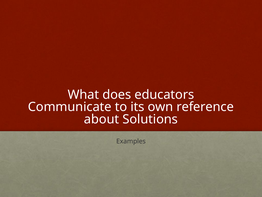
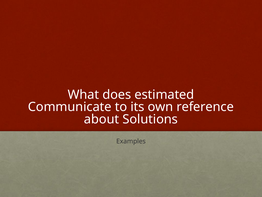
educators: educators -> estimated
